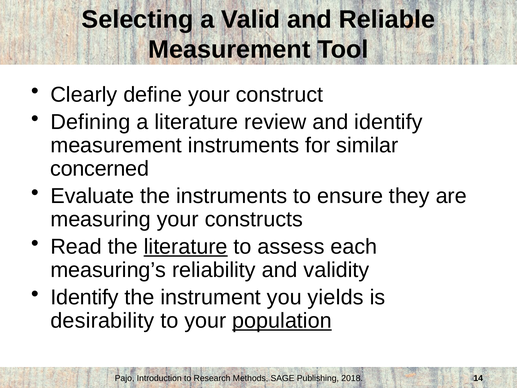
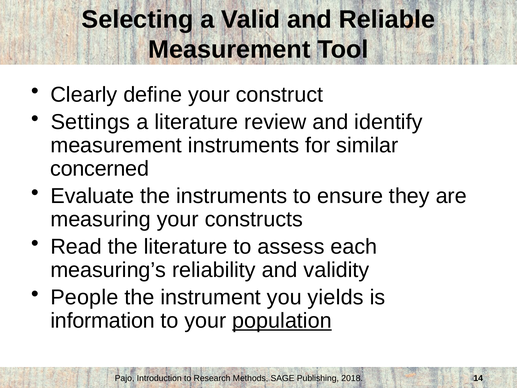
Defining: Defining -> Settings
literature at (186, 247) underline: present -> none
Identify at (85, 297): Identify -> People
desirability: desirability -> information
